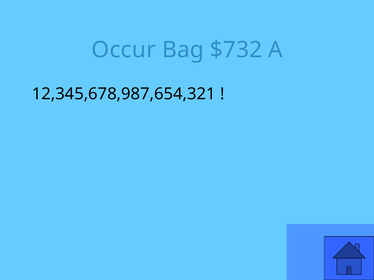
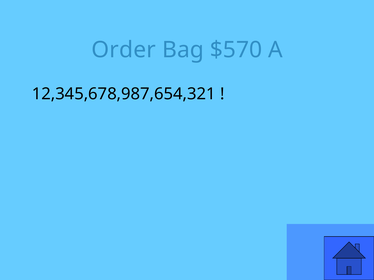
Occur: Occur -> Order
$732: $732 -> $570
